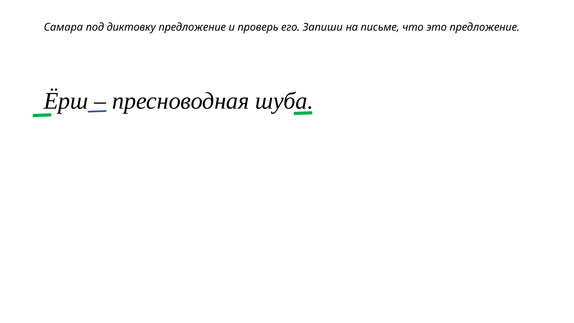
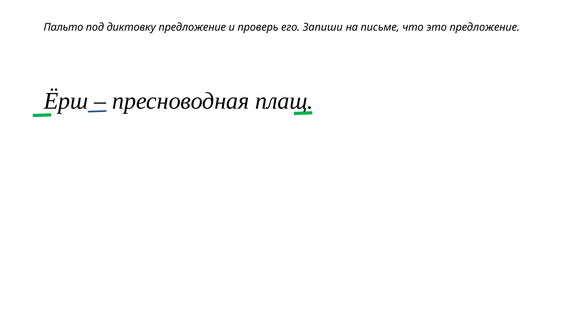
Самара: Самара -> Пальто
шуба: шуба -> плащ
